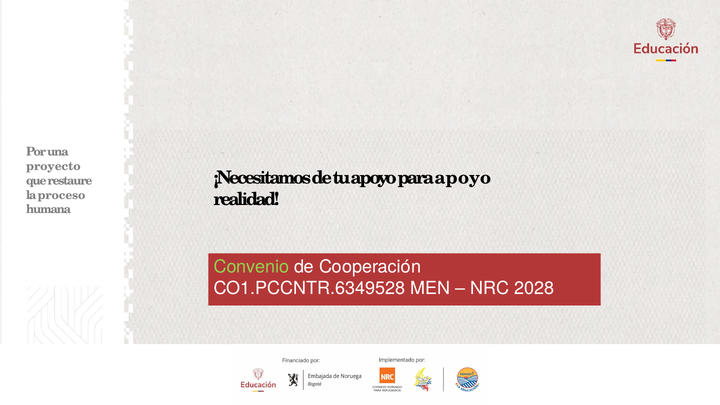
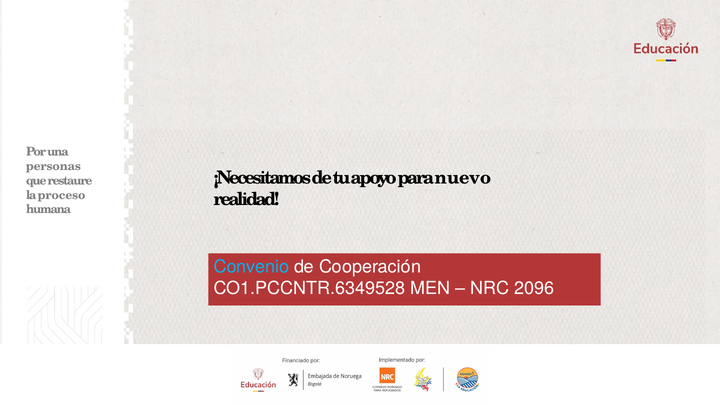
proyecto: proyecto -> personas
para apoyo: apoyo -> nuevo
Convenio colour: light green -> light blue
2028: 2028 -> 2096
